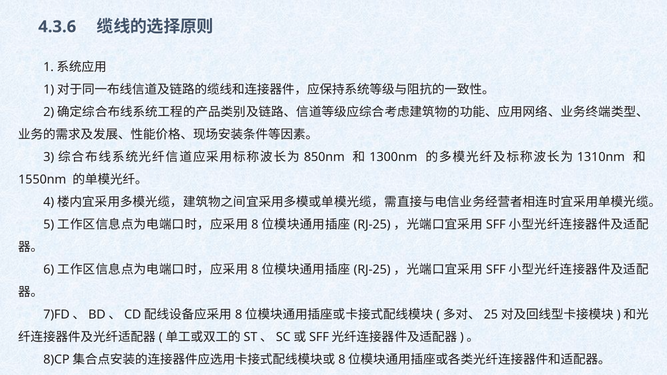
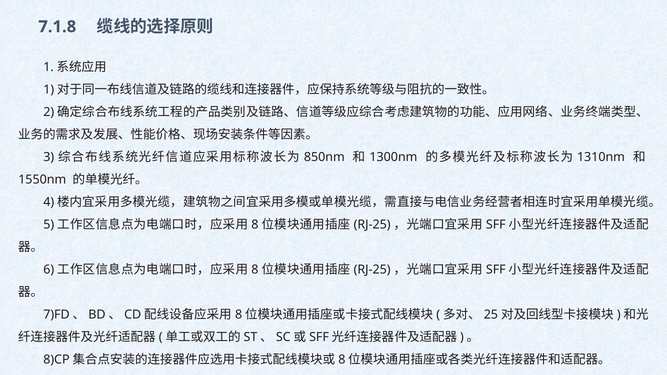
4.3.6: 4.3.6 -> 7.1.8
